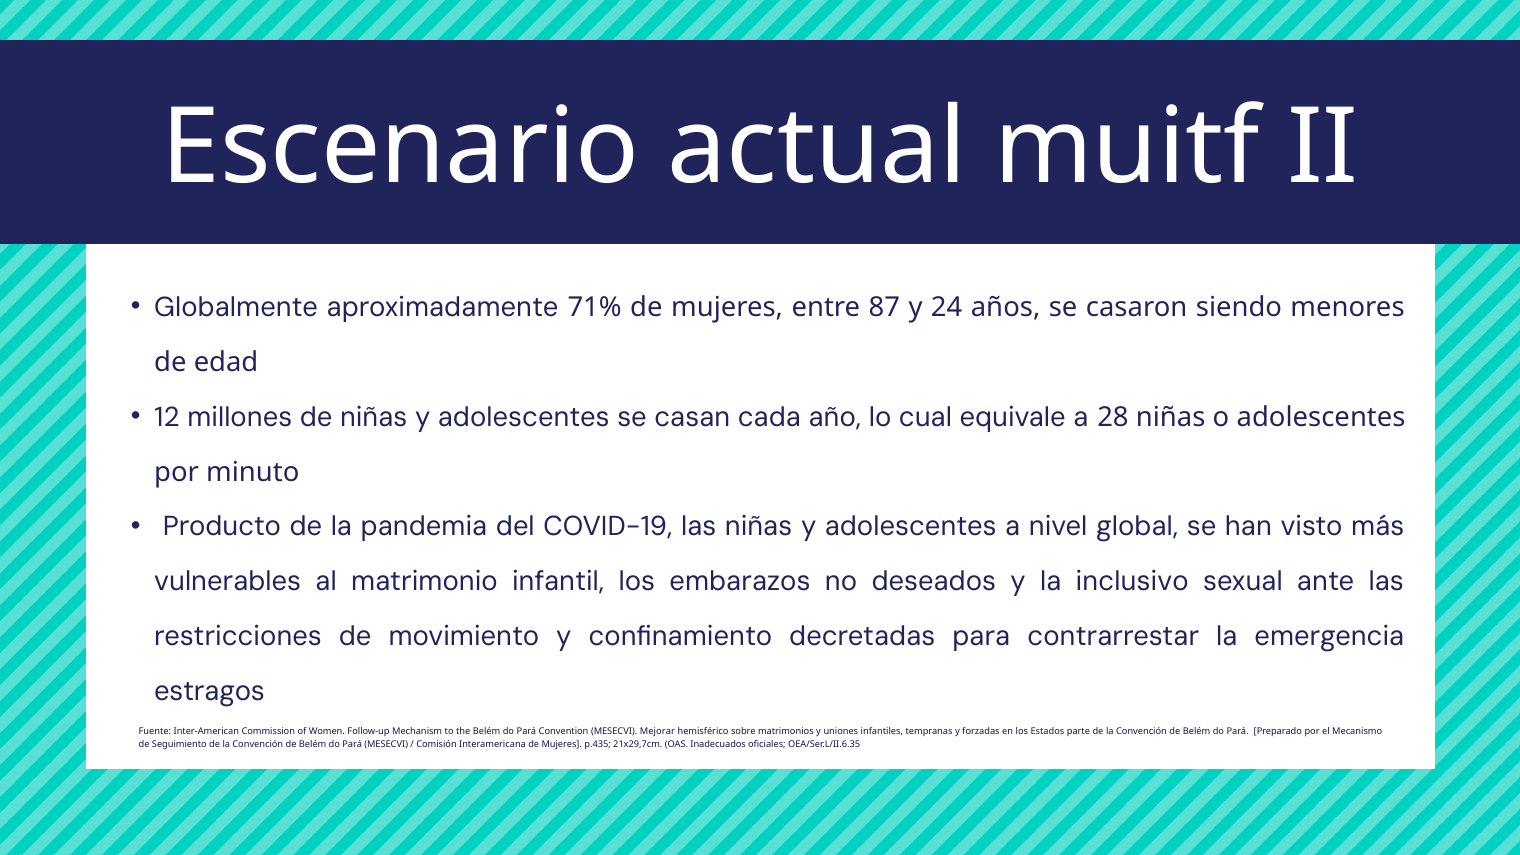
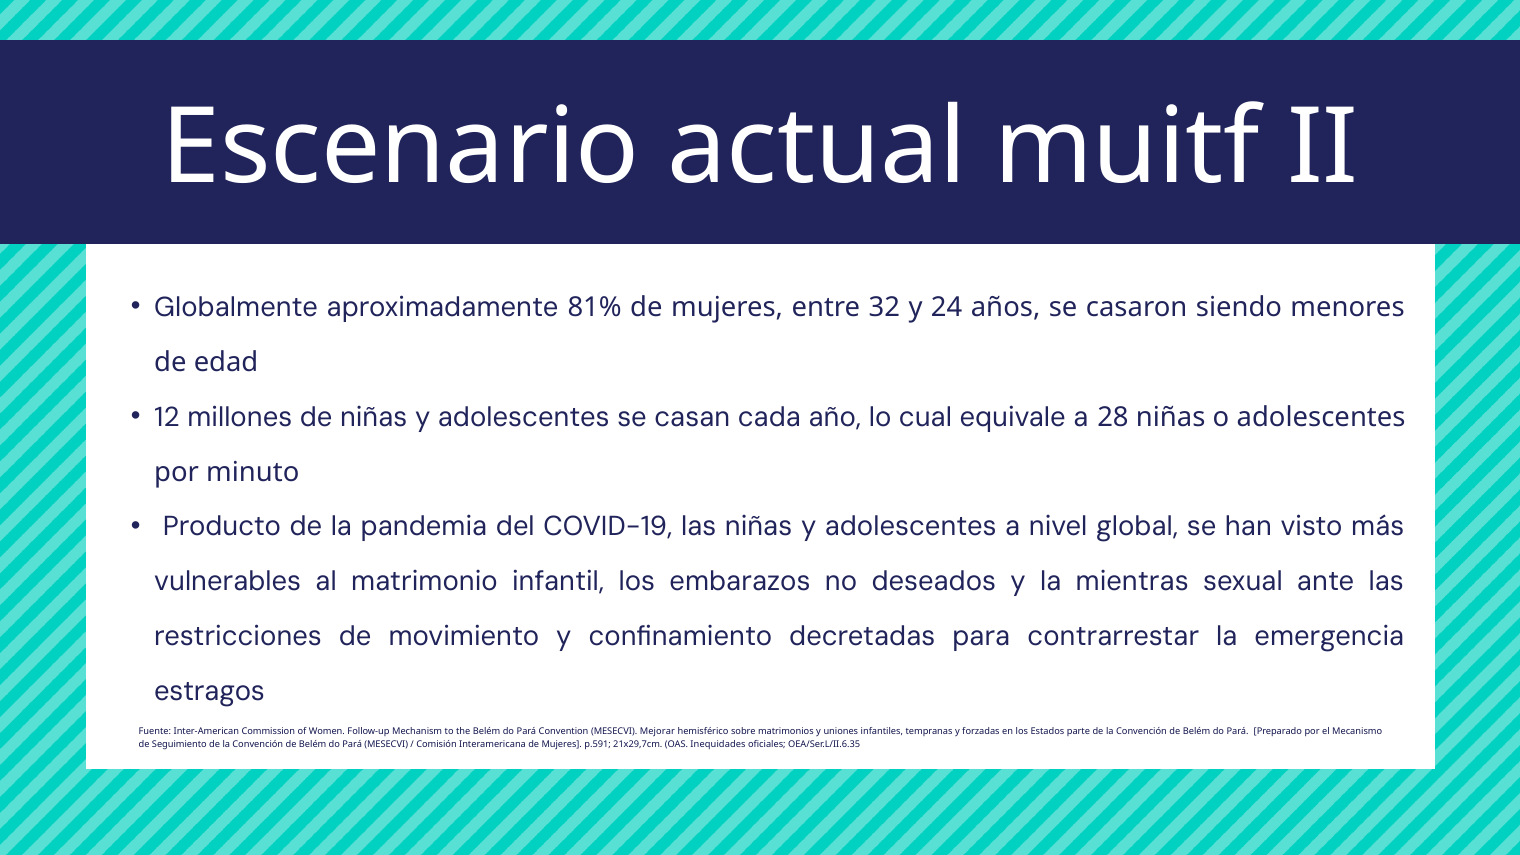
71%: 71% -> 81%
87: 87 -> 32
inclusivo: inclusivo -> mientras
p.435: p.435 -> p.591
Inadecuados: Inadecuados -> Inequidades
